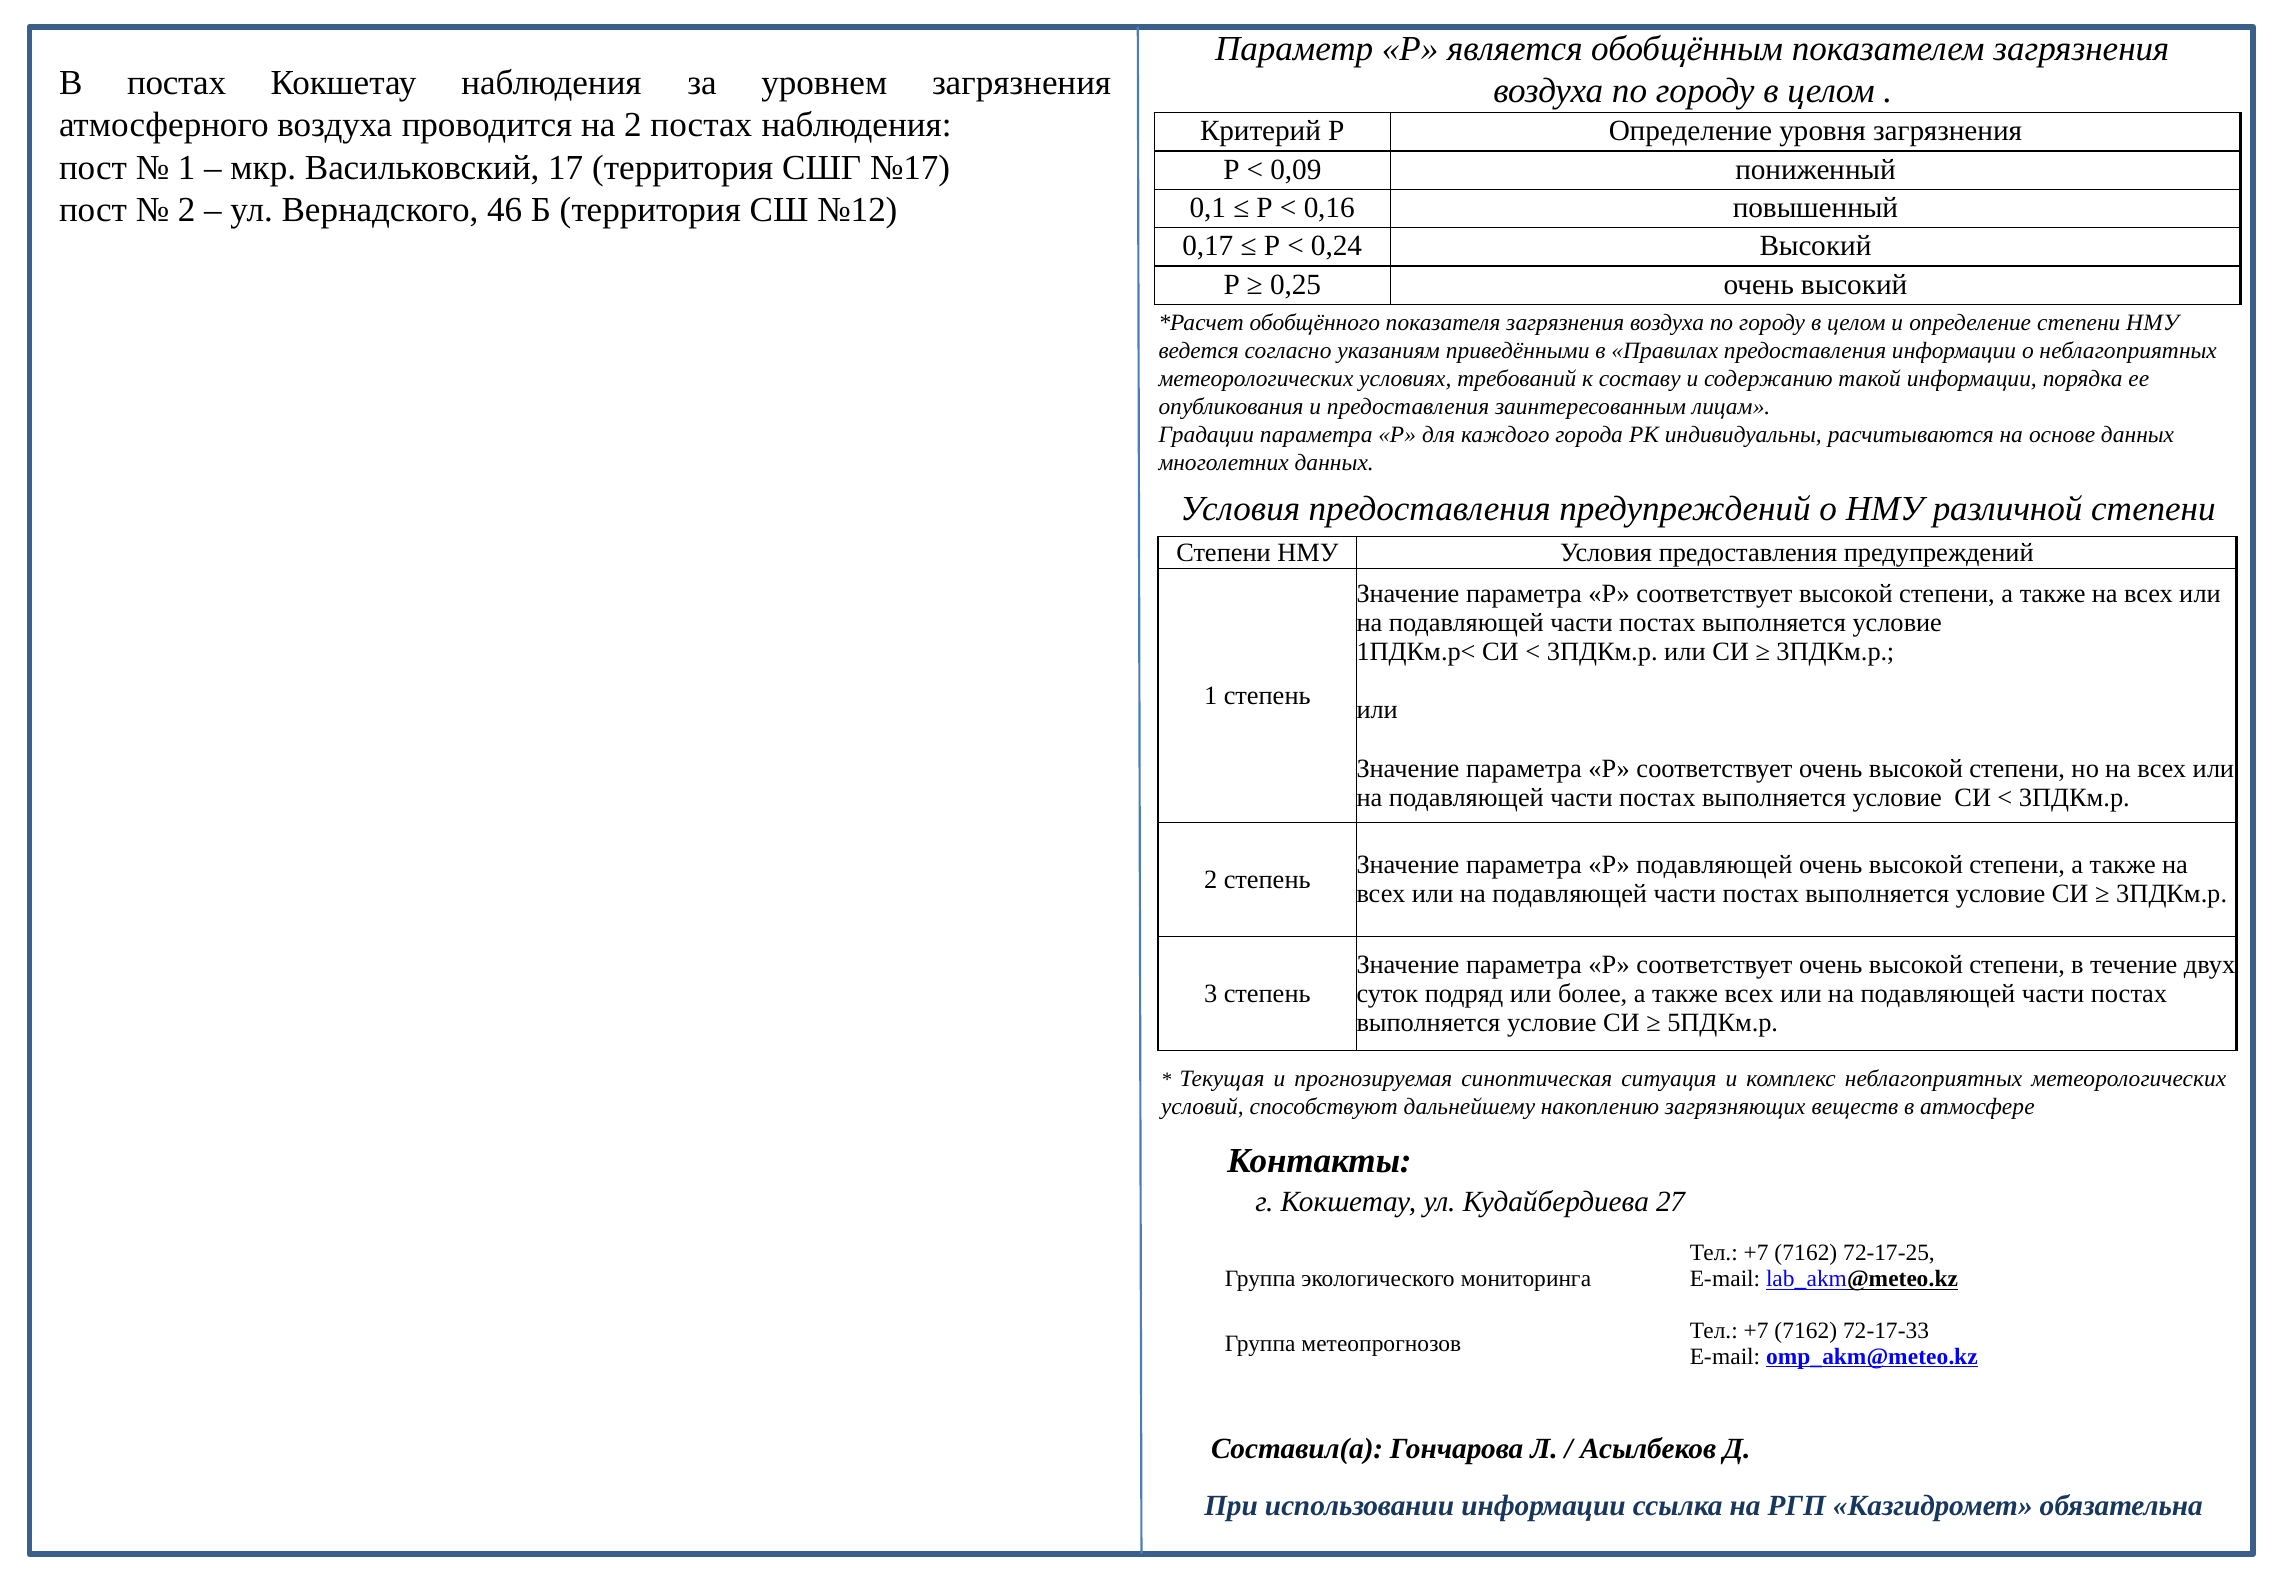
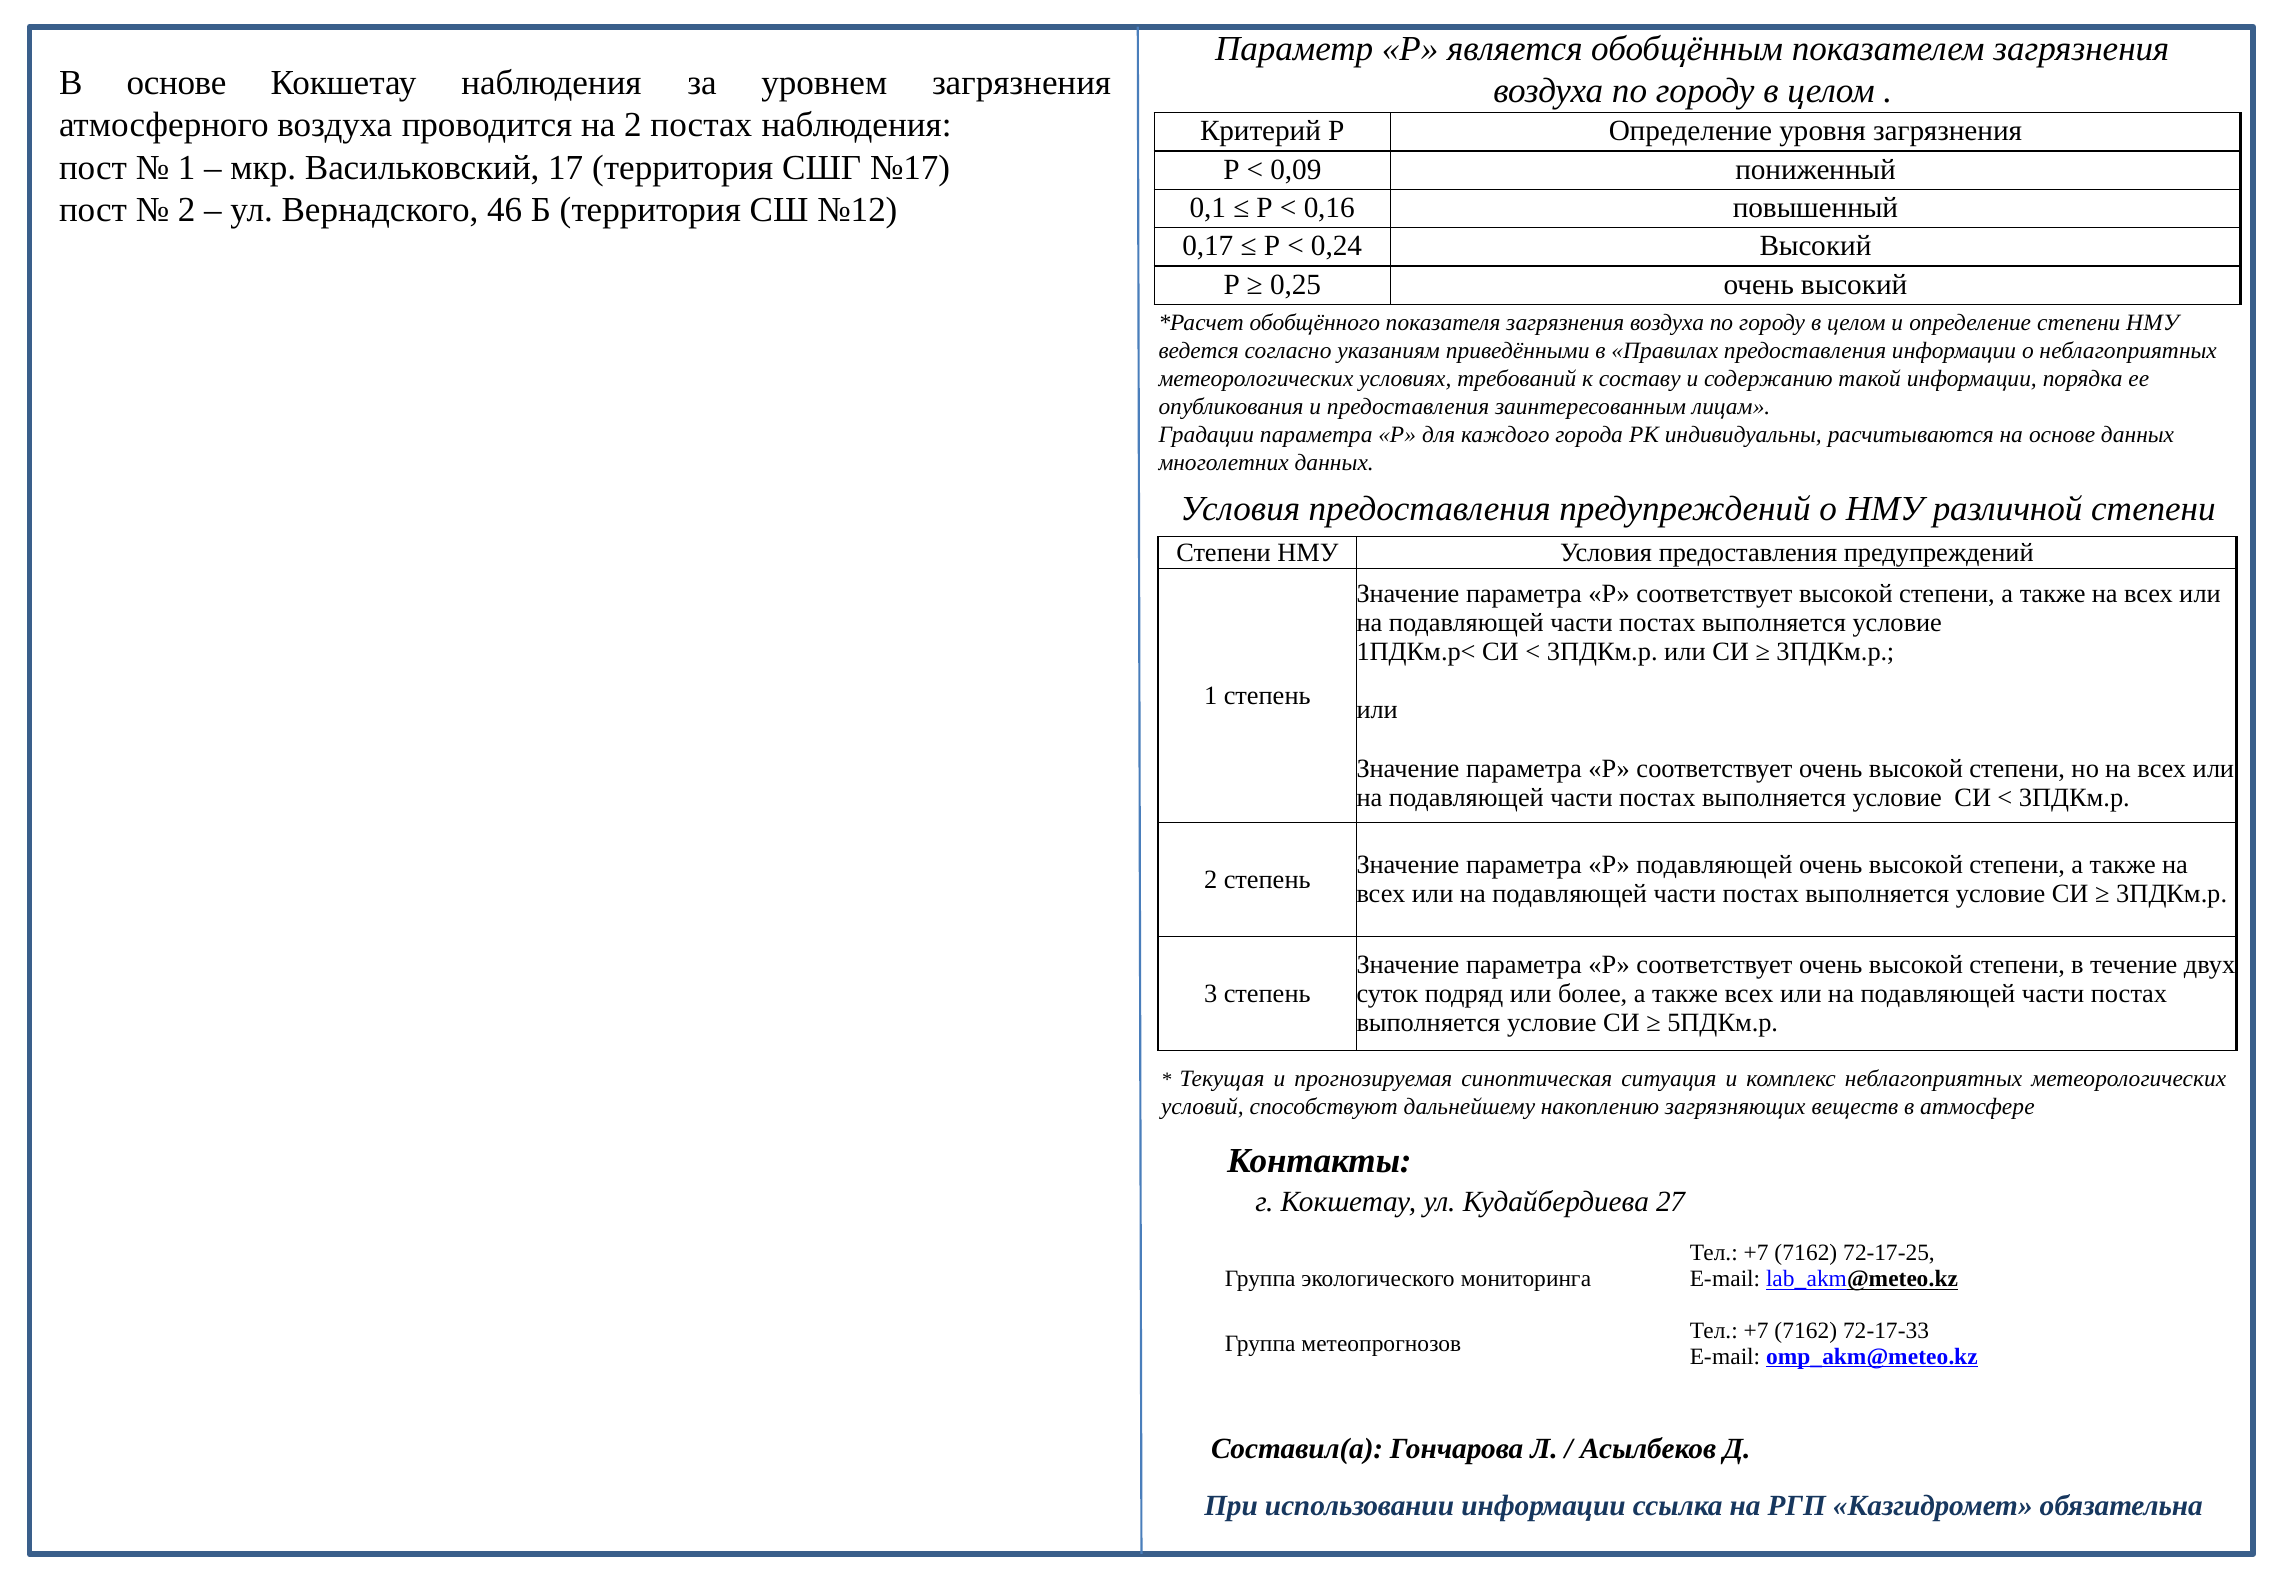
В постах: постах -> основе
